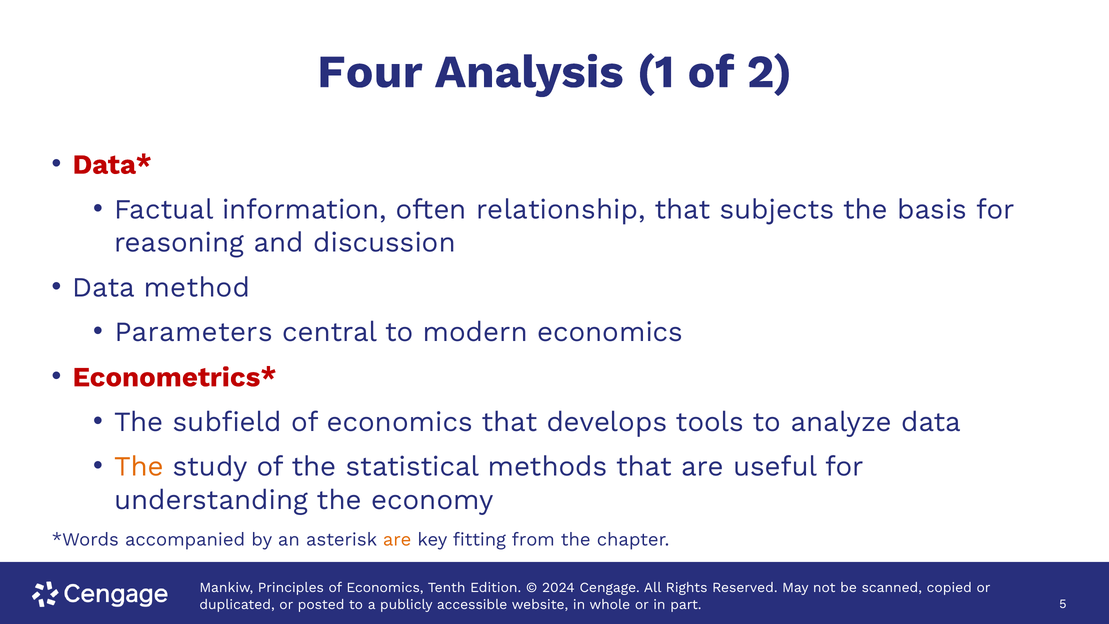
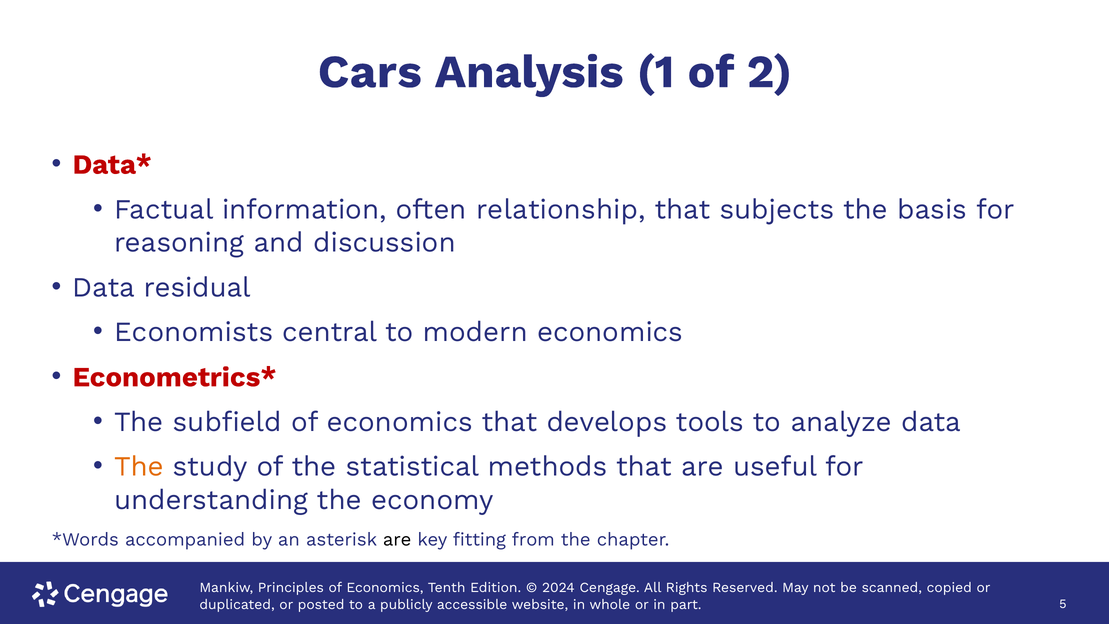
Four: Four -> Cars
method: method -> residual
Parameters: Parameters -> Economists
are at (397, 540) colour: orange -> black
